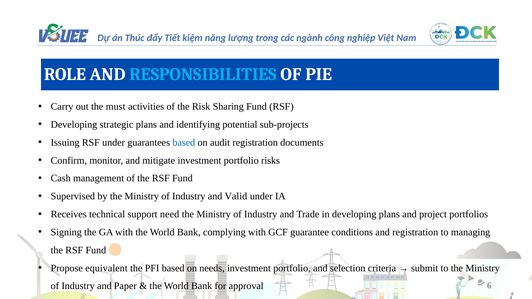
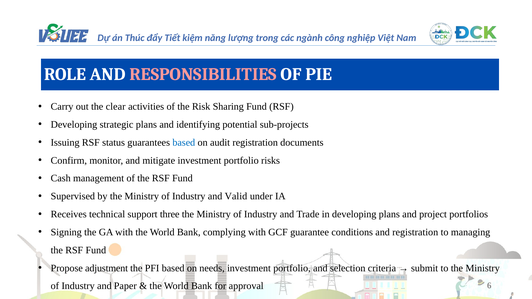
RESPONSIBILITIES colour: light blue -> pink
must: must -> clear
RSF under: under -> status
need: need -> three
equivalent: equivalent -> adjustment
